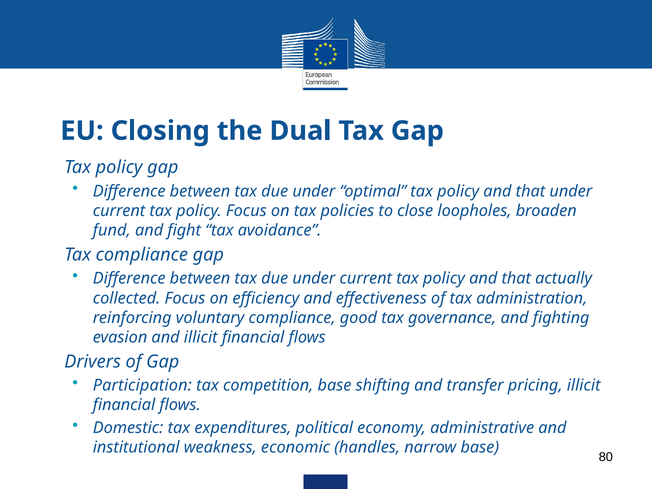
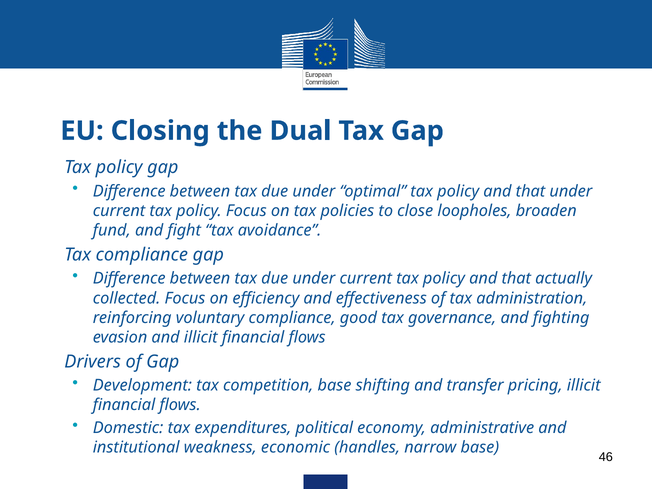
Participation: Participation -> Development
80: 80 -> 46
